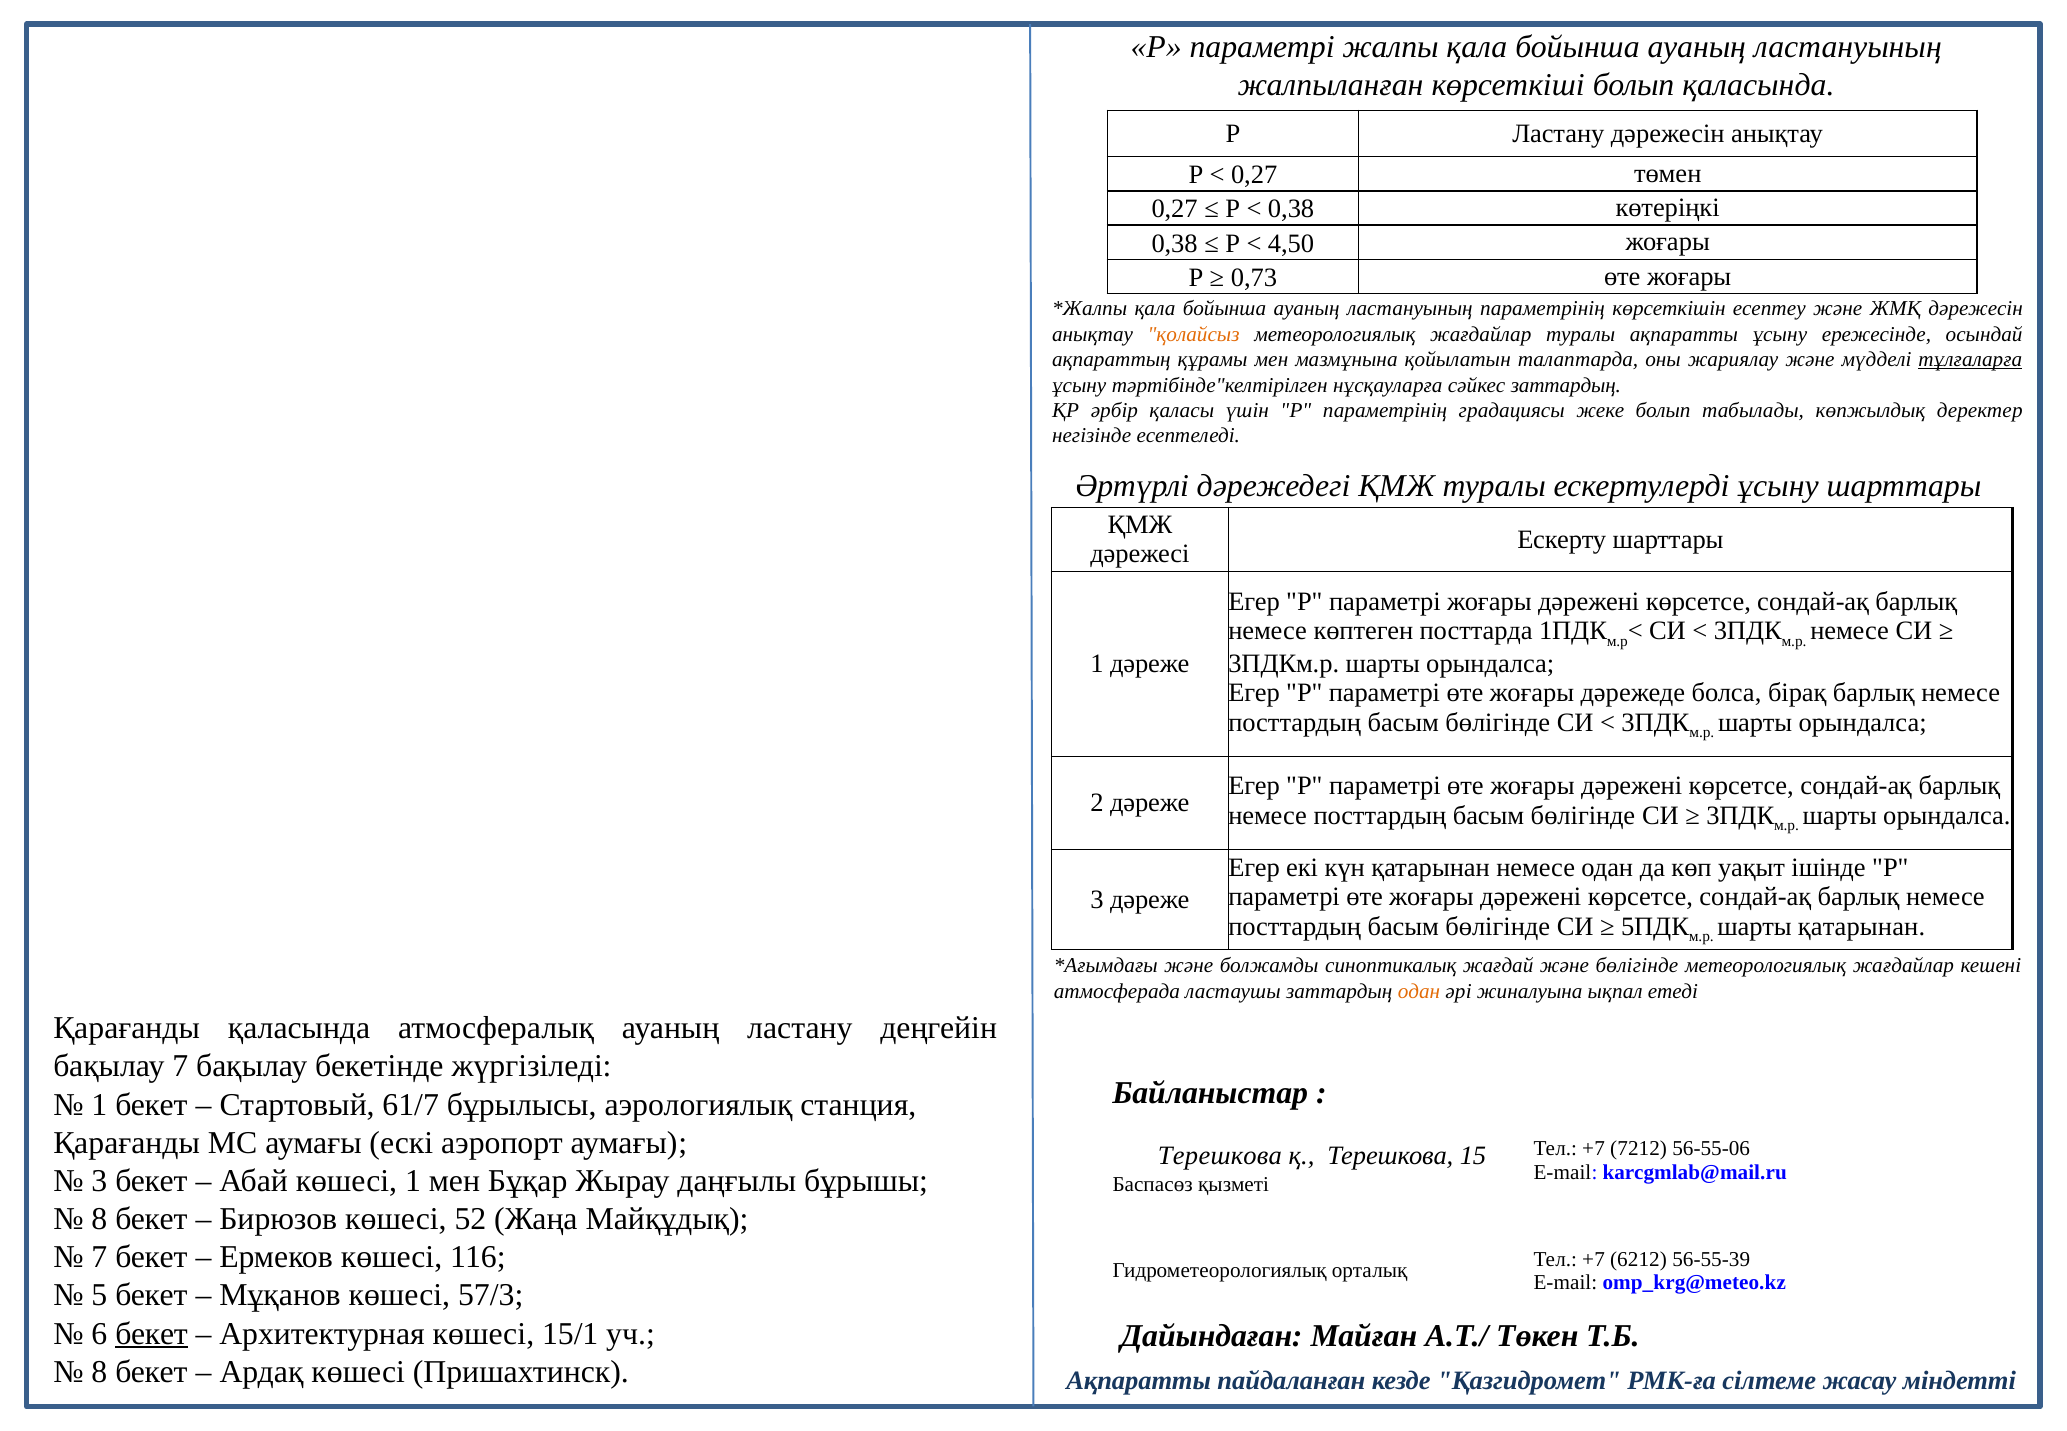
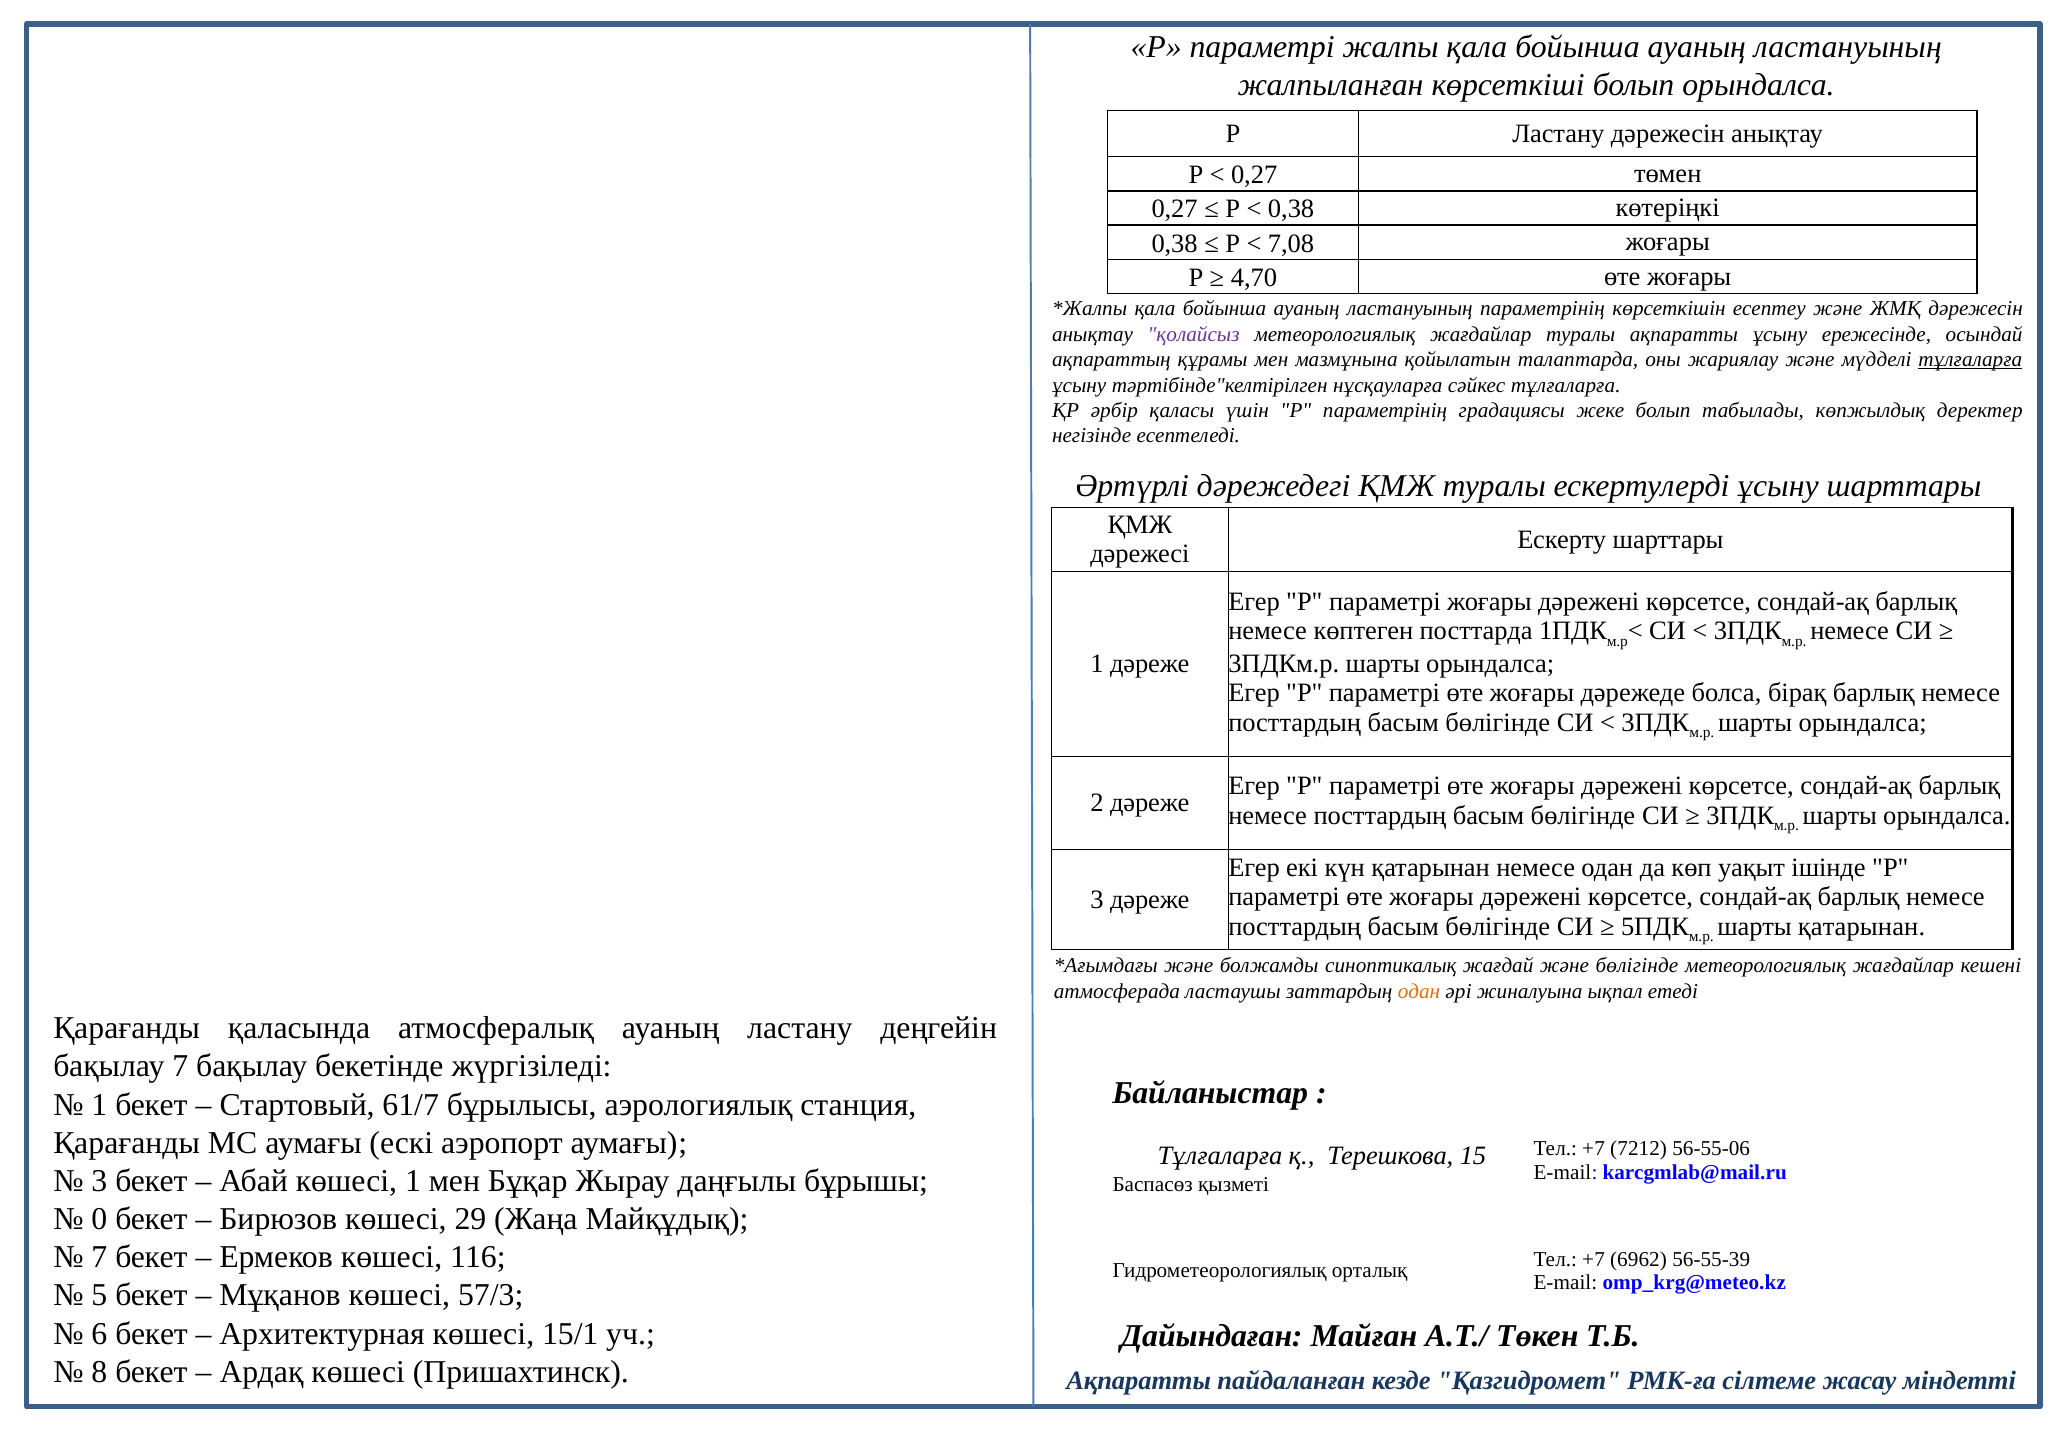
болып қаласында: қаласында -> орындалса
4,50: 4,50 -> 7,08
0,73: 0,73 -> 4,70
қолайсыз colour: orange -> purple
сәйкес заттардың: заттардың -> тұлғаларға
Терешкова at (1220, 1156): Терешкова -> Тұлғаларға
8 at (99, 1219): 8 -> 0
52: 52 -> 29
6212: 6212 -> 6962
бекет at (152, 1334) underline: present -> none
